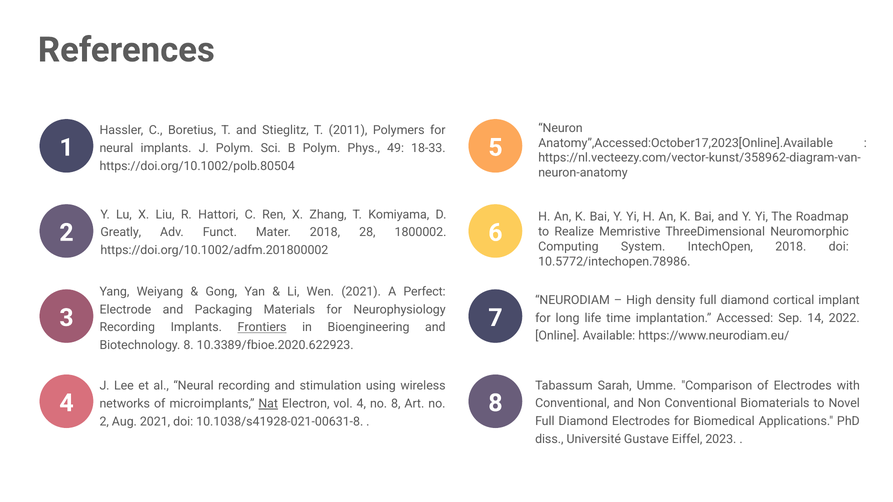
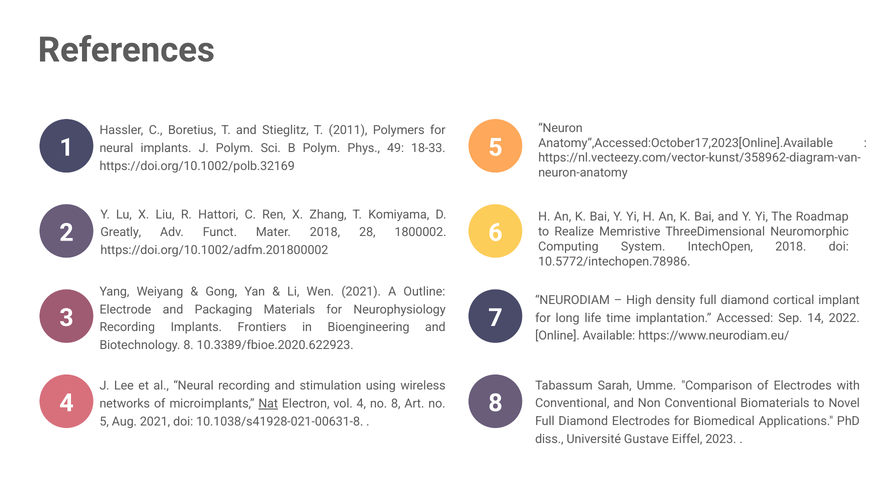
https://doi.org/10.1002/polb.80504: https://doi.org/10.1002/polb.80504 -> https://doi.org/10.1002/polb.32169
Perfect: Perfect -> Outline
Frontiers underline: present -> none
2 at (104, 422): 2 -> 5
